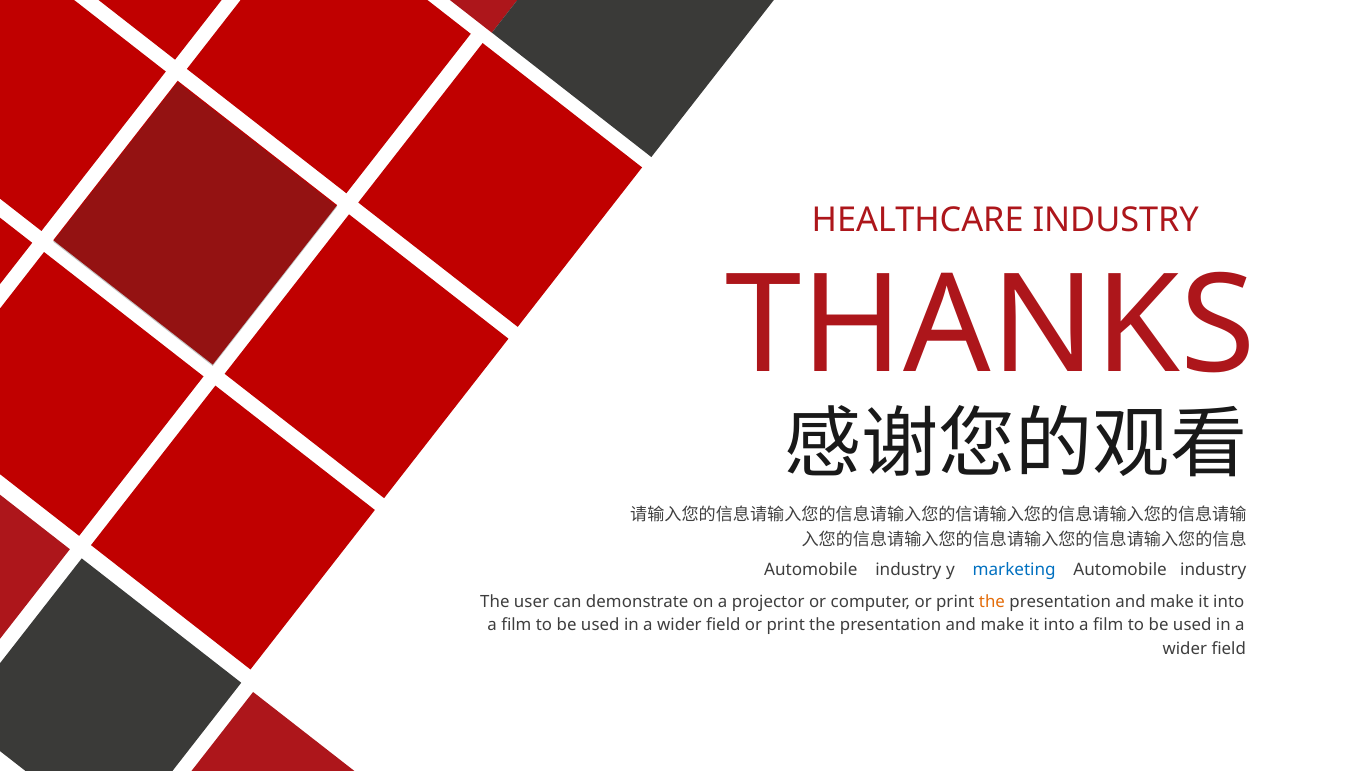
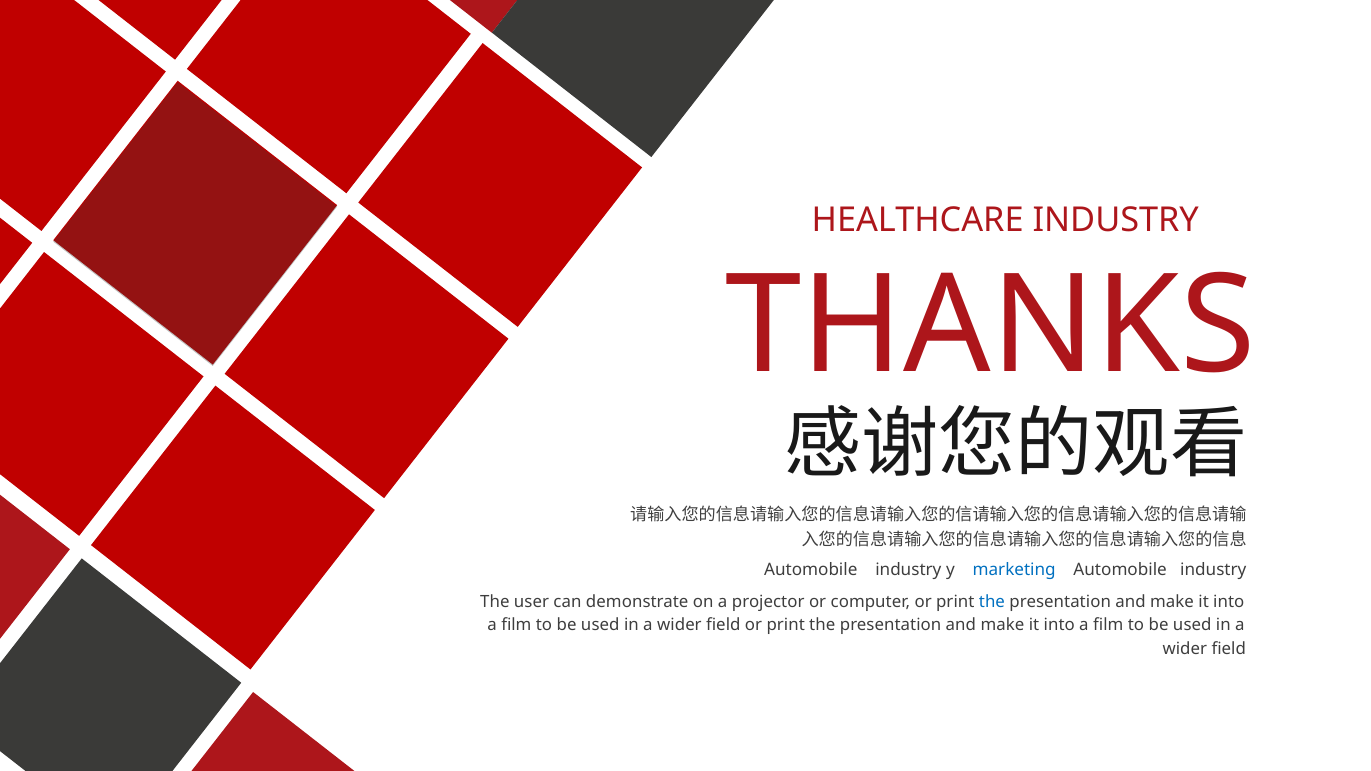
the at (992, 602) colour: orange -> blue
